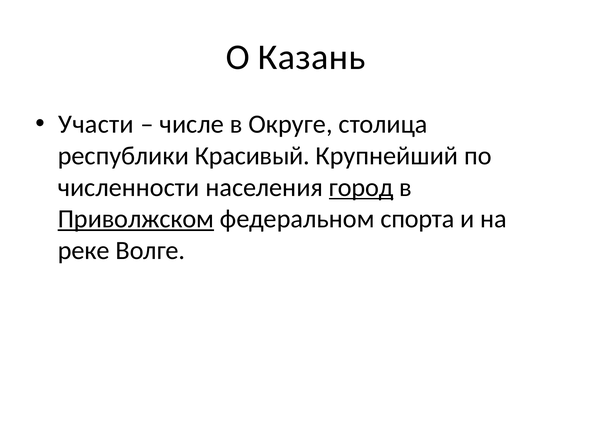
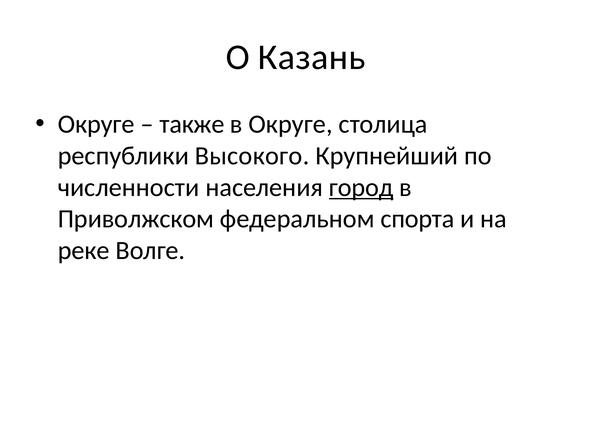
Участи at (96, 124): Участи -> Округе
числе: числе -> также
Красивый: Красивый -> Высокого
Приволжском underline: present -> none
